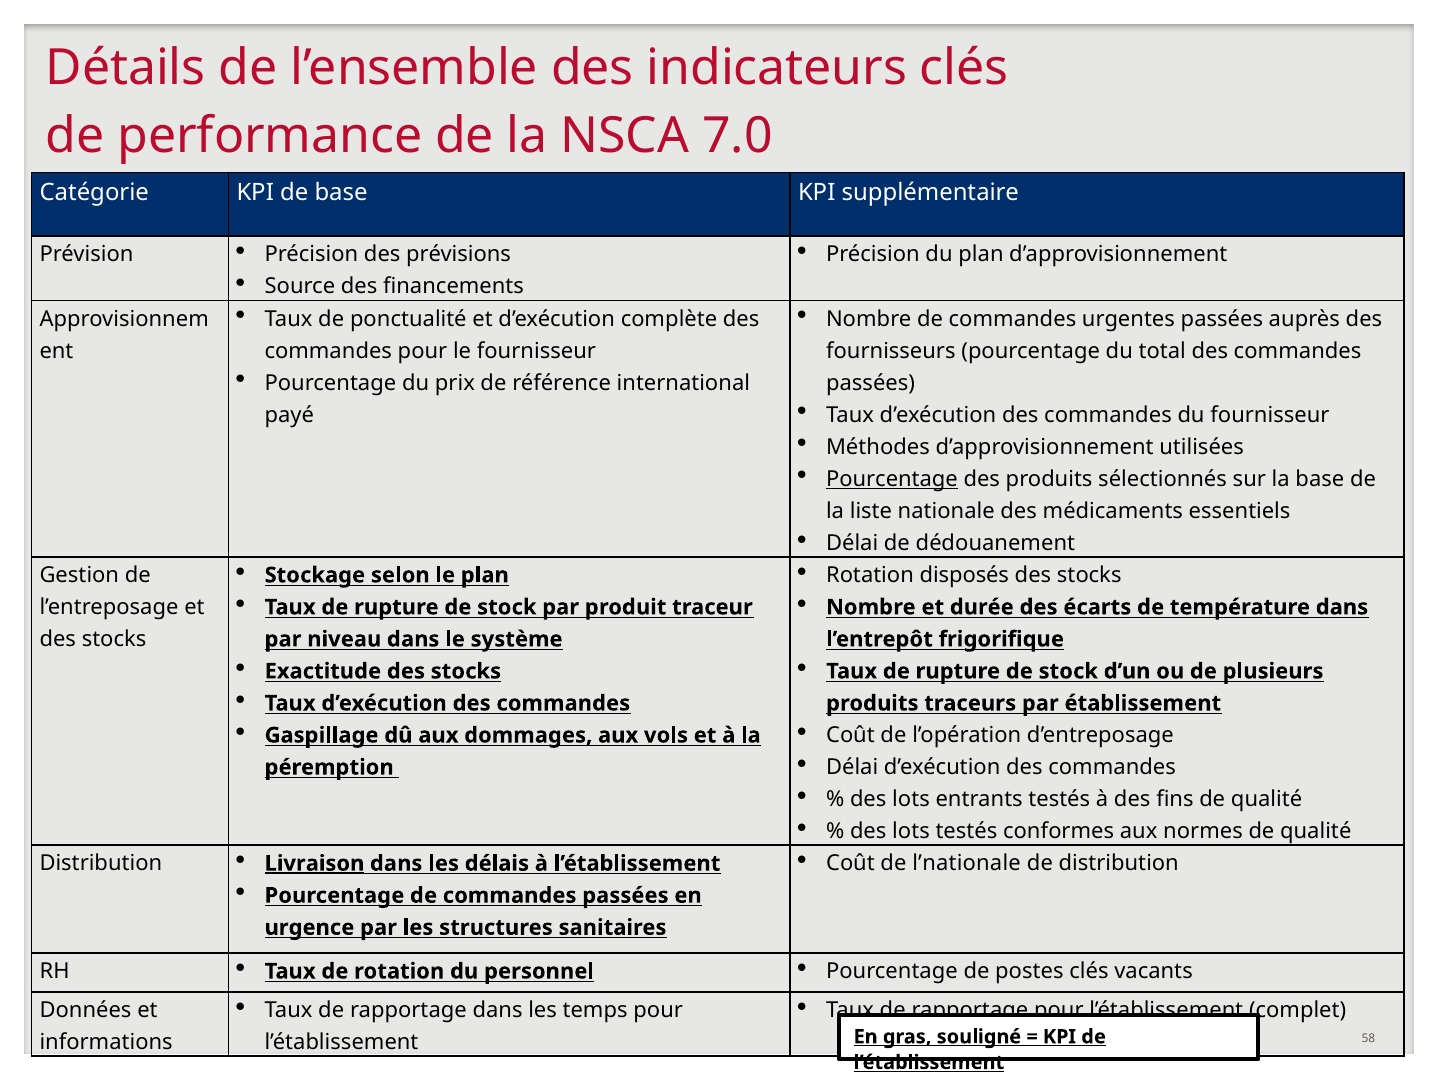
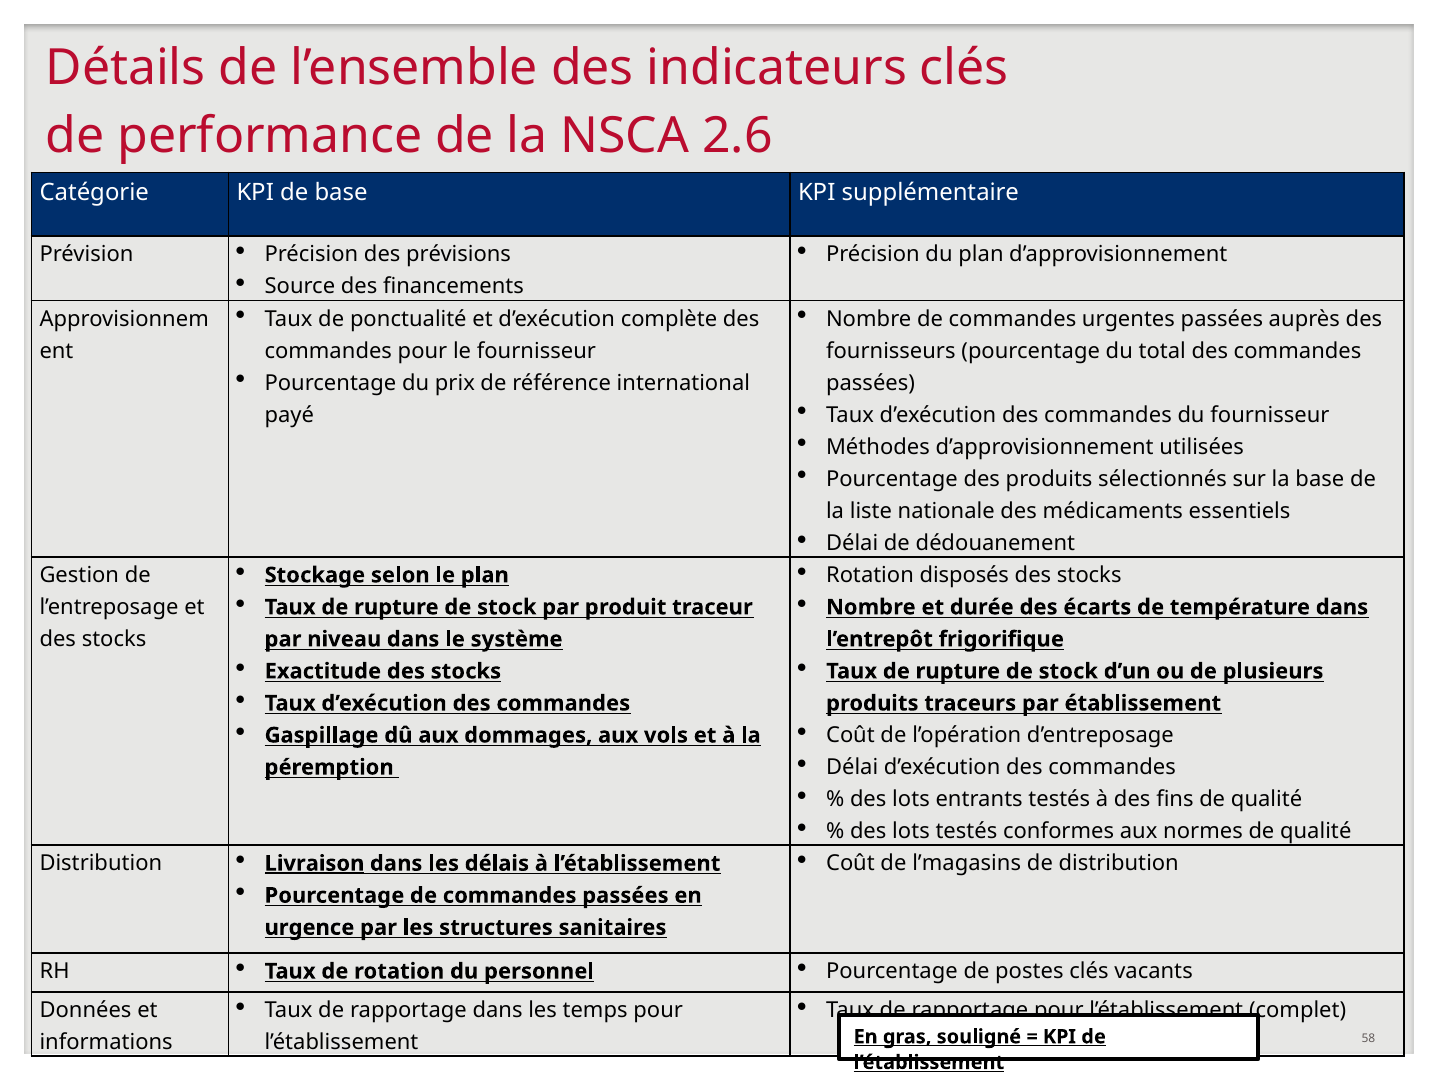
7.0: 7.0 -> 2.6
Pourcentage at (892, 479) underline: present -> none
l’nationale: l’nationale -> l’magasins
